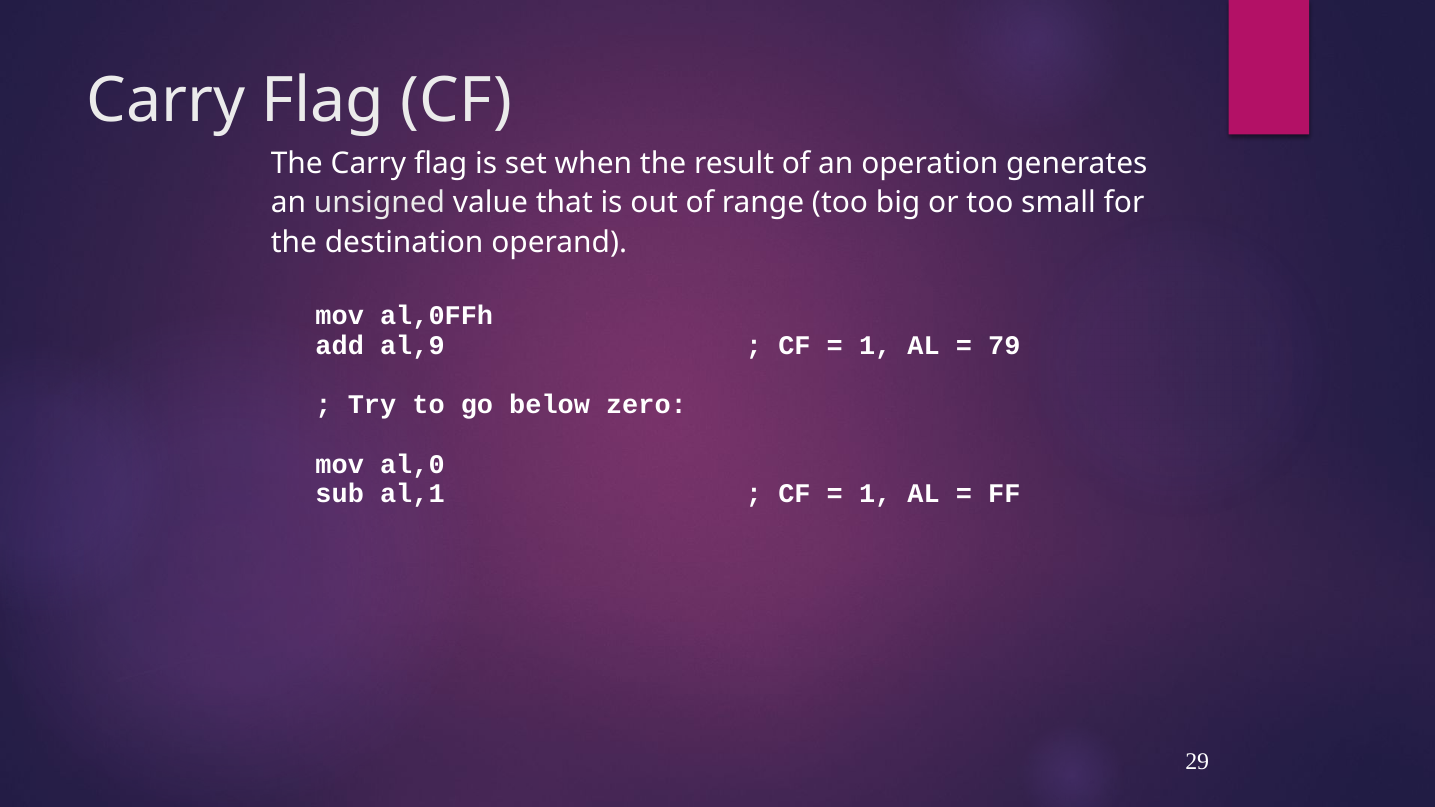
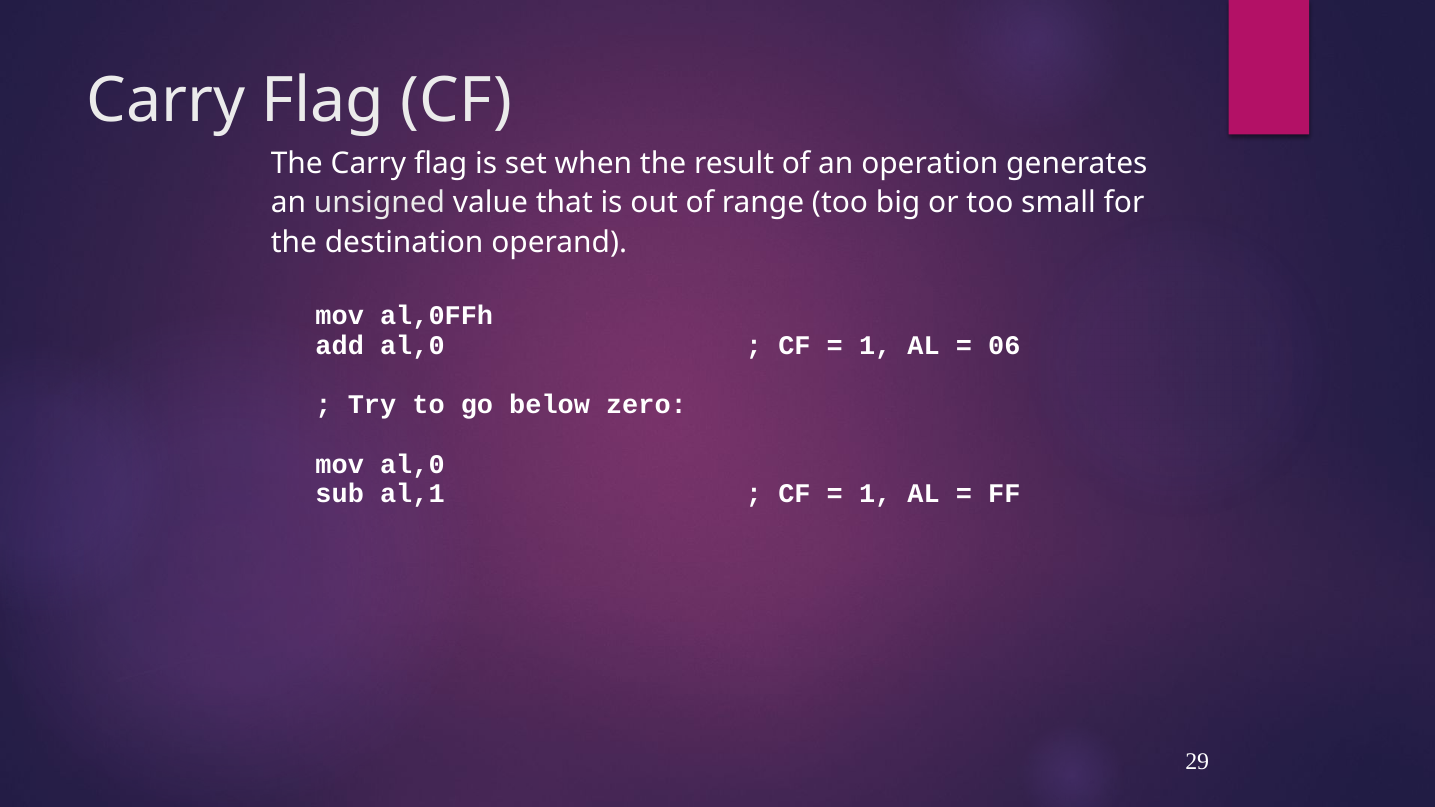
add al,9: al,9 -> al,0
79: 79 -> 06
